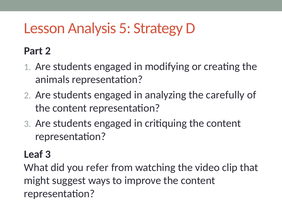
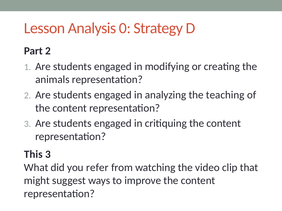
5: 5 -> 0
carefully: carefully -> teaching
Leaf: Leaf -> This
